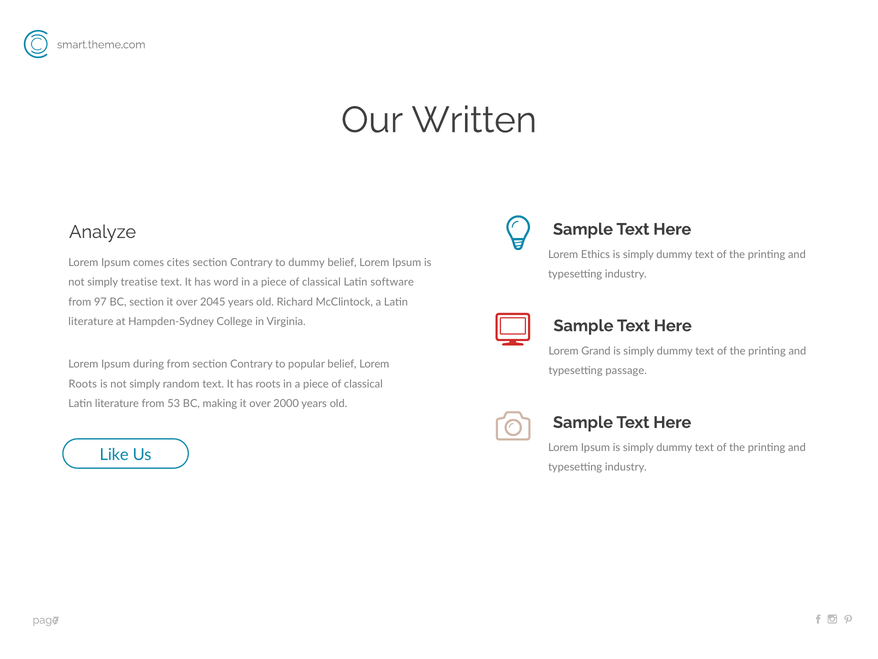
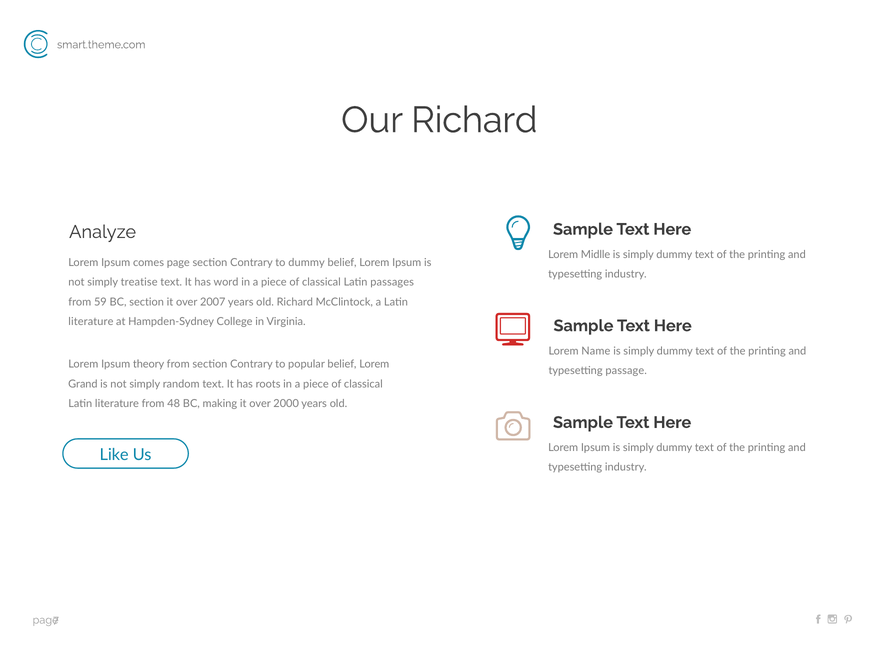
Our Written: Written -> Richard
Ethics: Ethics -> Midlle
cites: cites -> page
software: software -> passages
97: 97 -> 59
2045: 2045 -> 2007
Grand: Grand -> Name
during: during -> theory
Roots at (83, 384): Roots -> Grand
53: 53 -> 48
